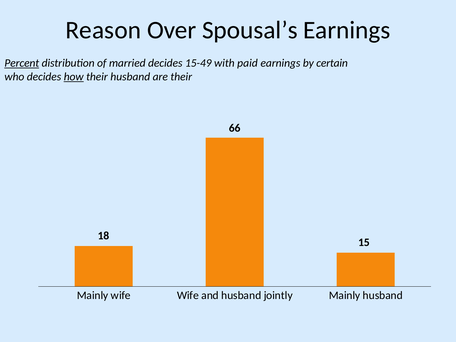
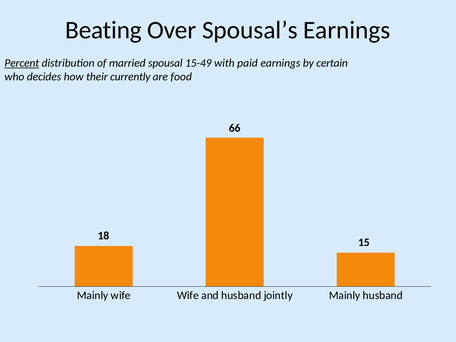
Reason: Reason -> Beating
married decides: decides -> spousal
how underline: present -> none
their husband: husband -> currently
are their: their -> food
